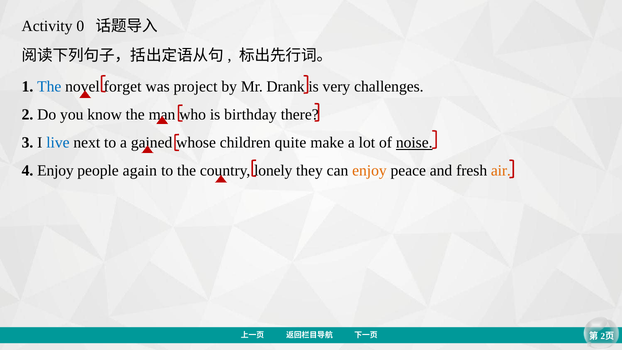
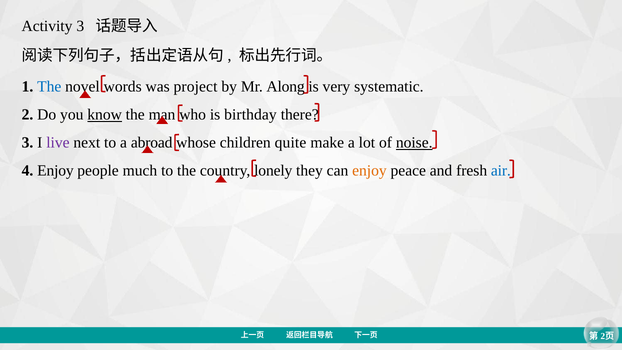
Activity 0: 0 -> 3
forget: forget -> words
Drank: Drank -> Along
challenges: challenges -> systematic
know underline: none -> present
live colour: blue -> purple
gained: gained -> abroad
again: again -> much
air colour: orange -> blue
